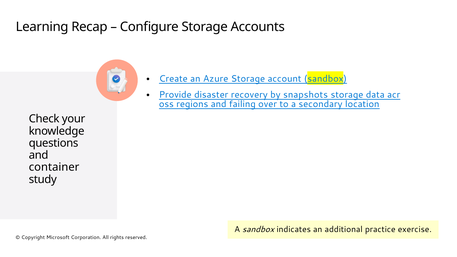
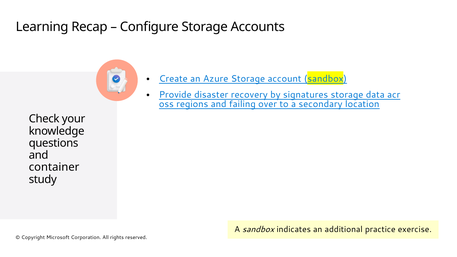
snapshots: snapshots -> signatures
